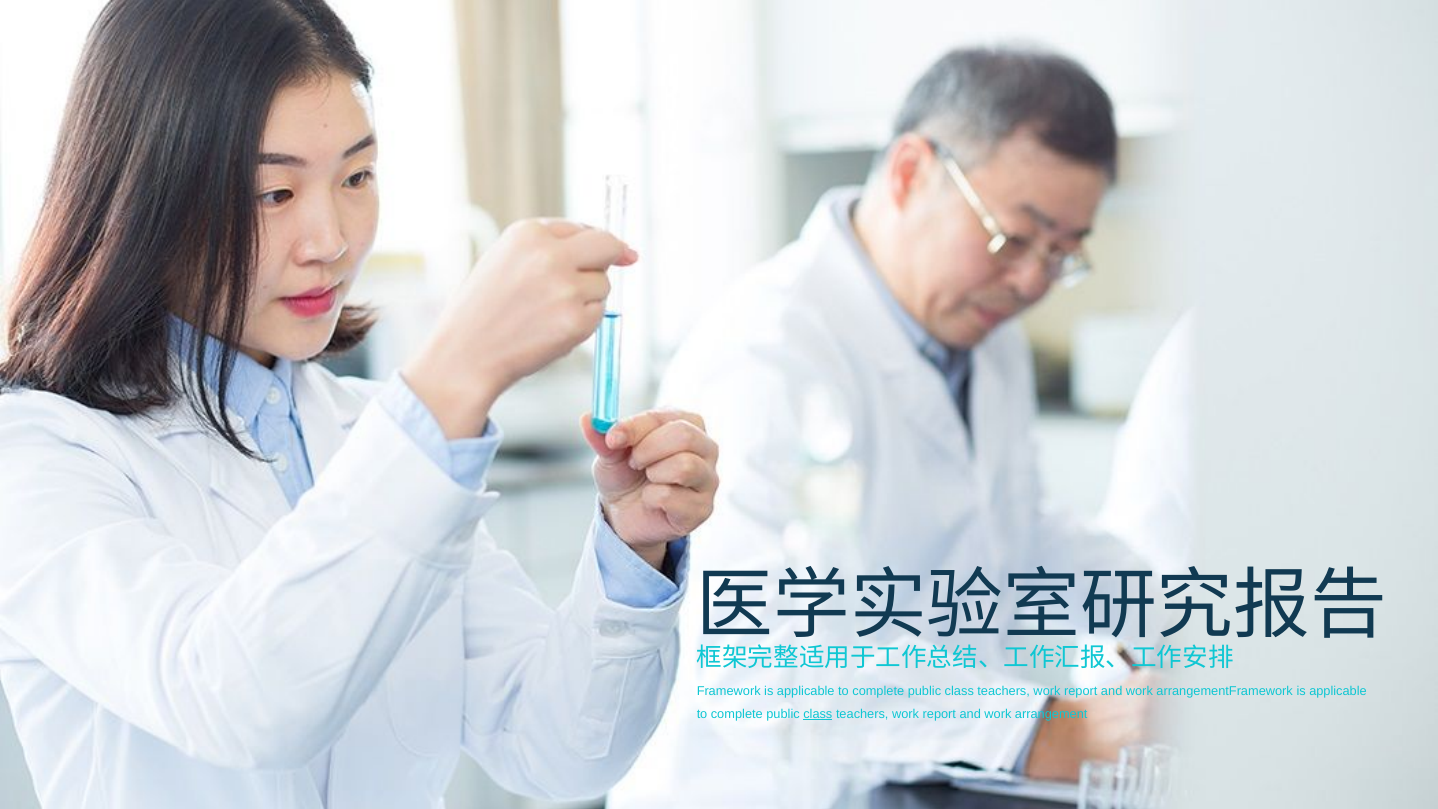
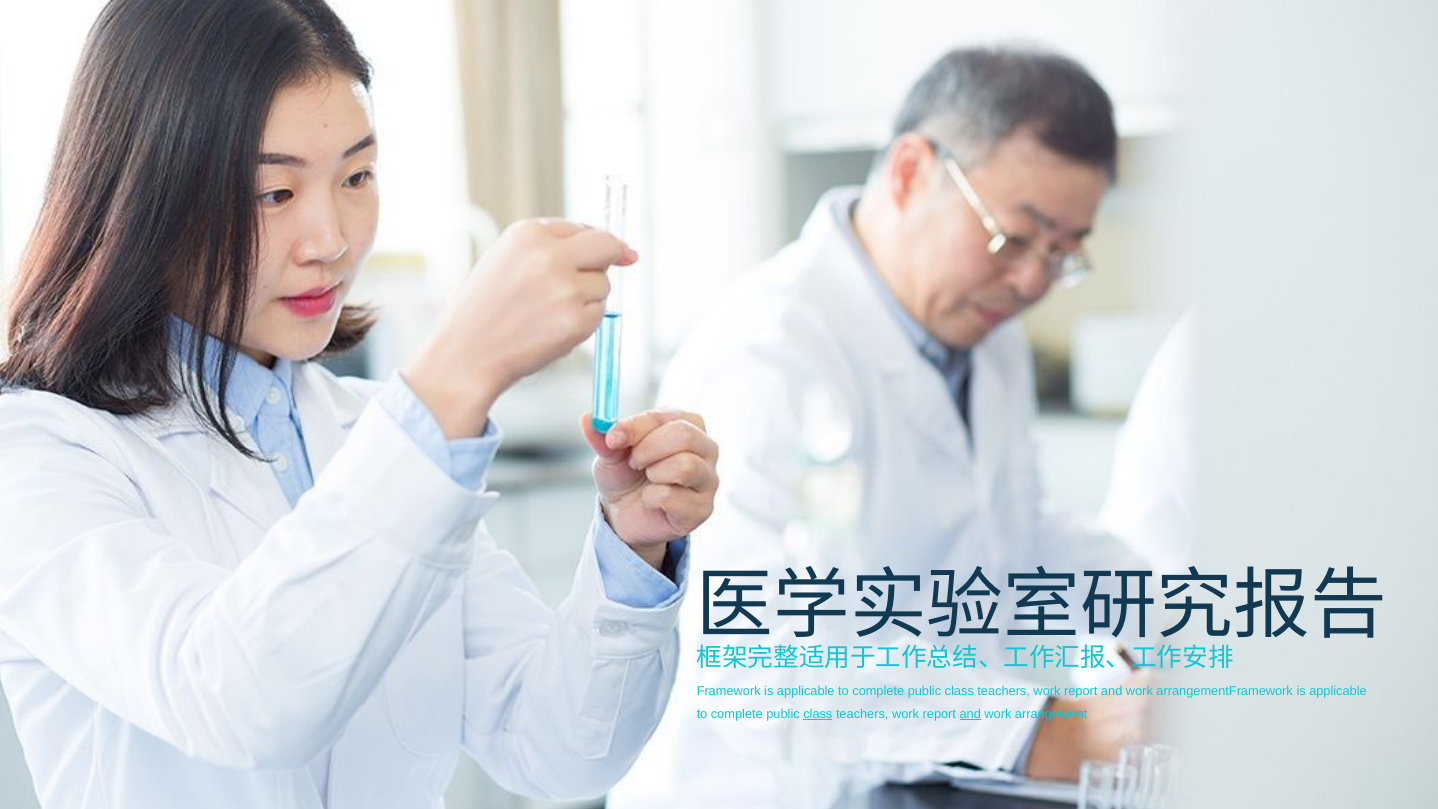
and at (970, 714) underline: none -> present
